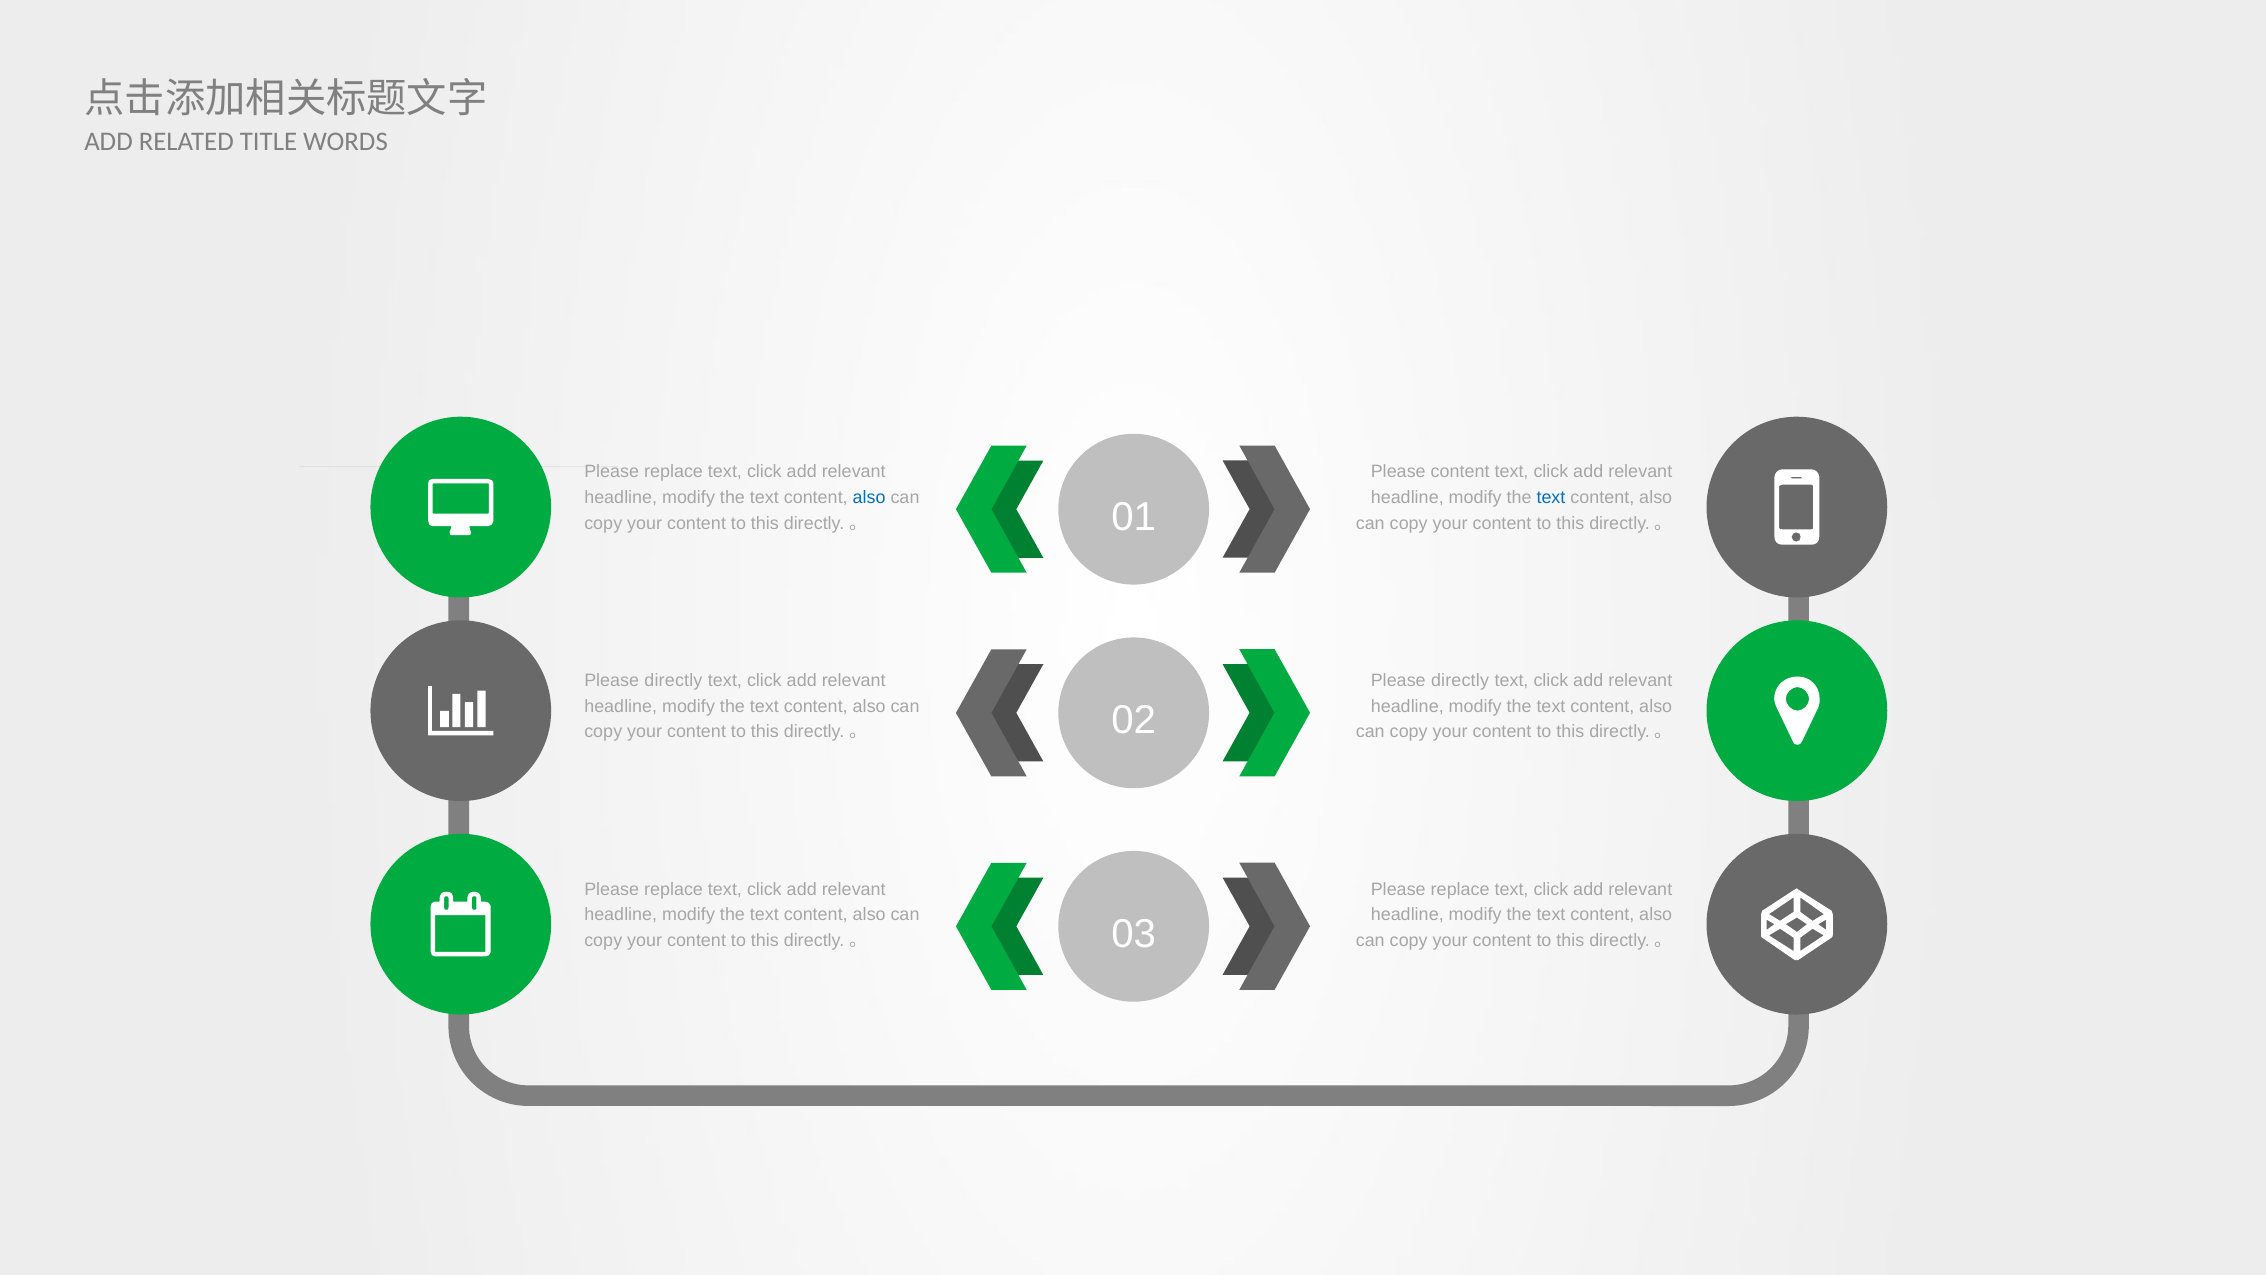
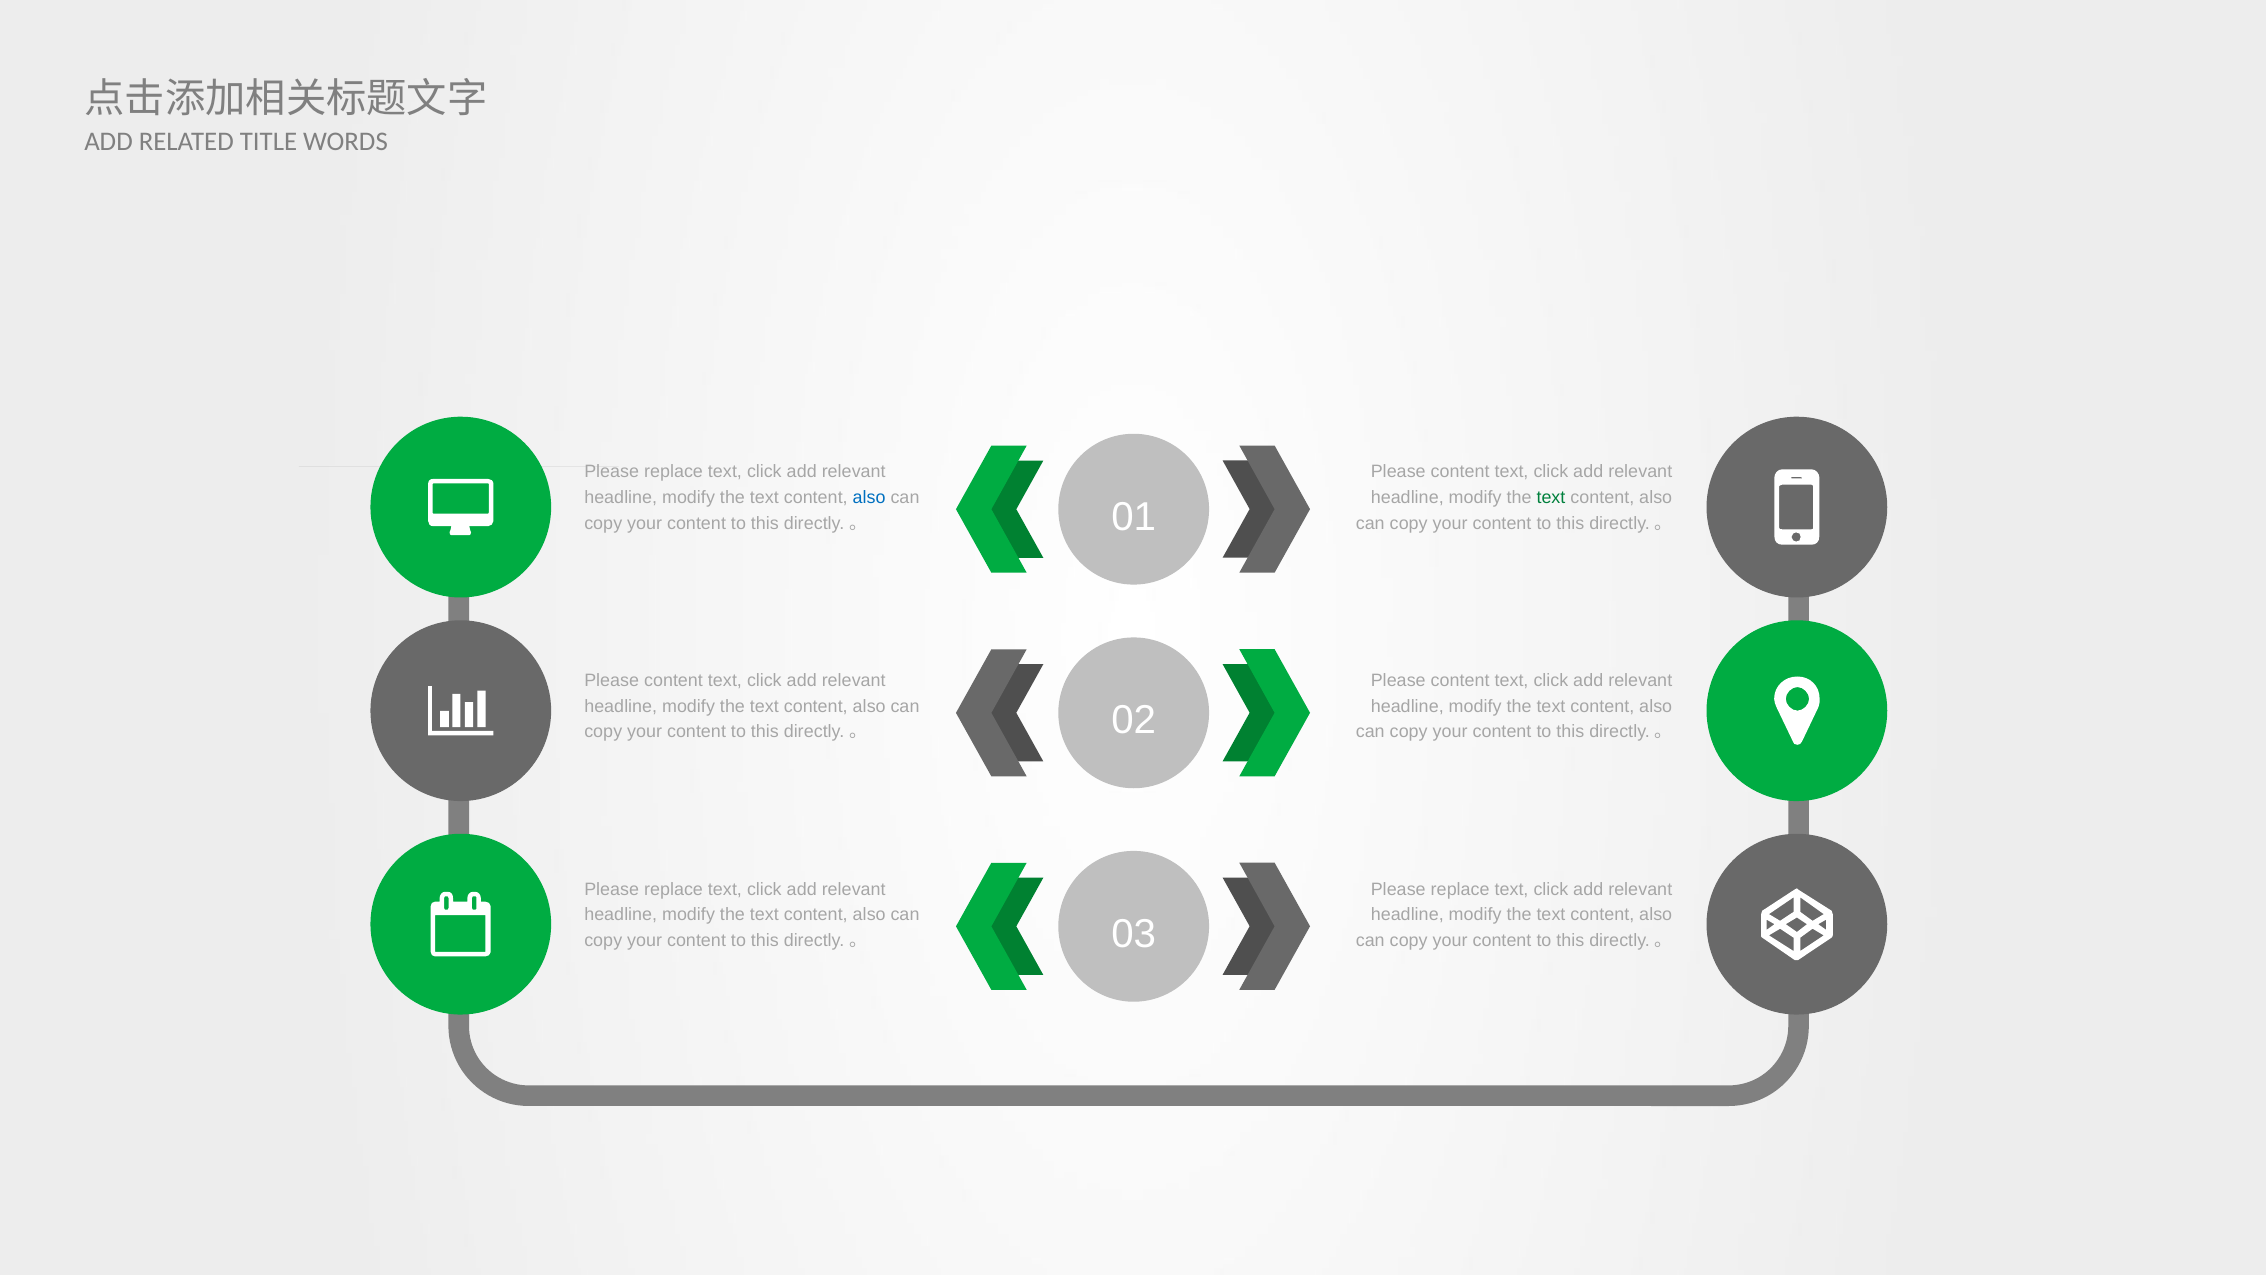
text at (1551, 498) colour: blue -> green
directly at (673, 680): directly -> content
directly at (1460, 680): directly -> content
